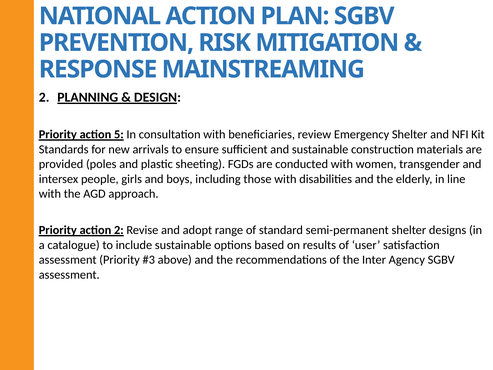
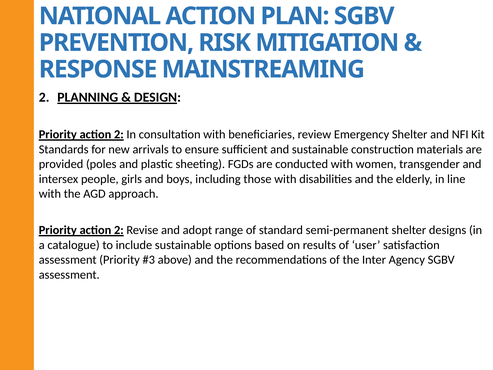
5 at (119, 134): 5 -> 2
